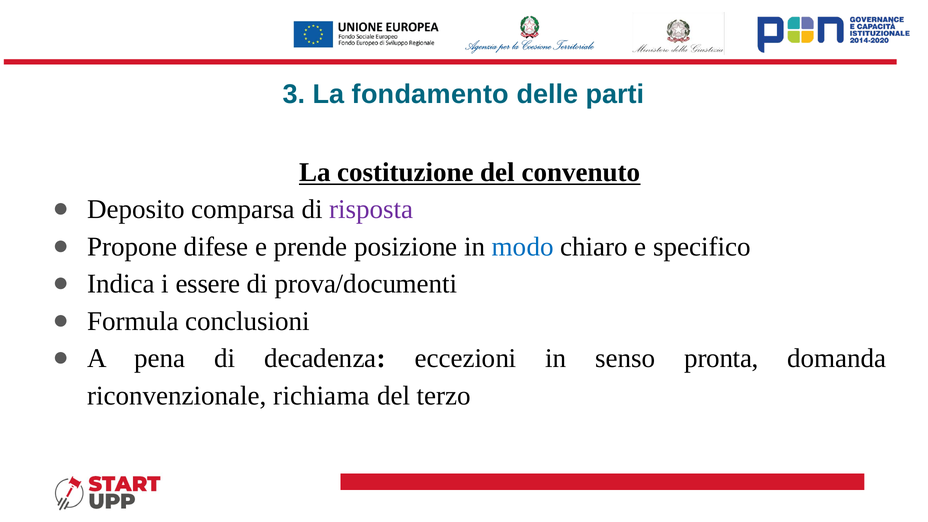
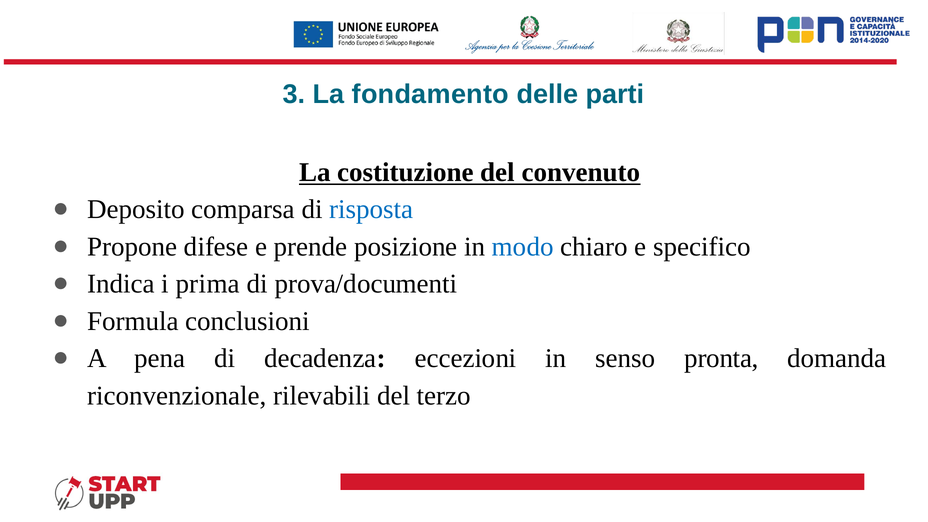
risposta colour: purple -> blue
essere: essere -> prima
richiama: richiama -> rilevabili
